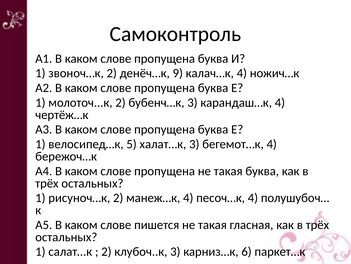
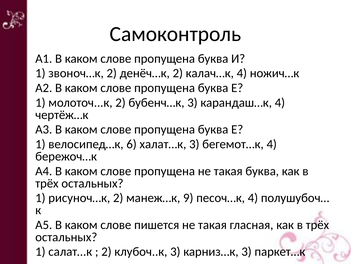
денёч…к 9: 9 -> 2
5: 5 -> 6
манеж…к 4: 4 -> 9
карниз…к 6: 6 -> 3
